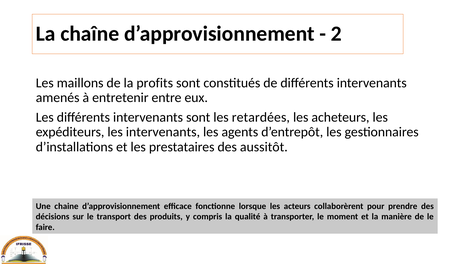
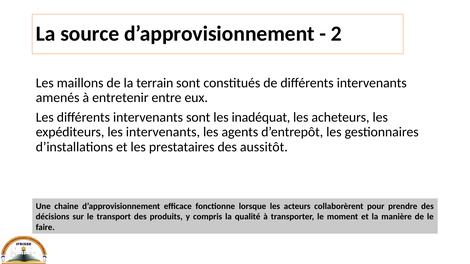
chaîne: chaîne -> source
profits: profits -> terrain
retardées: retardées -> inadéquat
